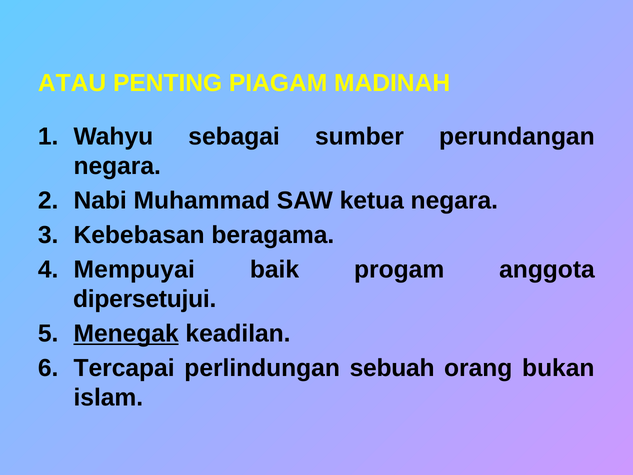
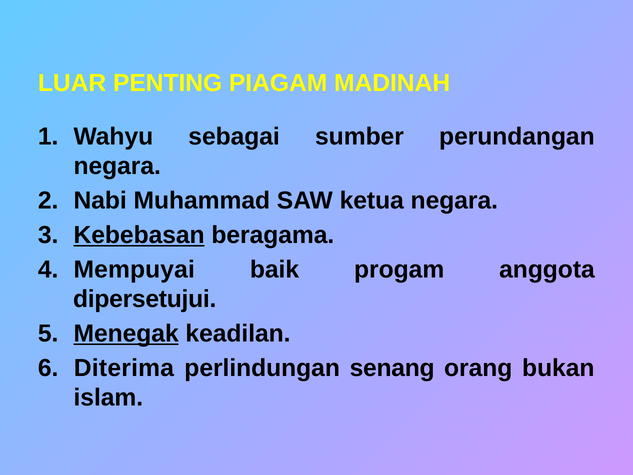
ATAU: ATAU -> LUAR
Kebebasan underline: none -> present
Tercapai: Tercapai -> Diterima
sebuah: sebuah -> senang
